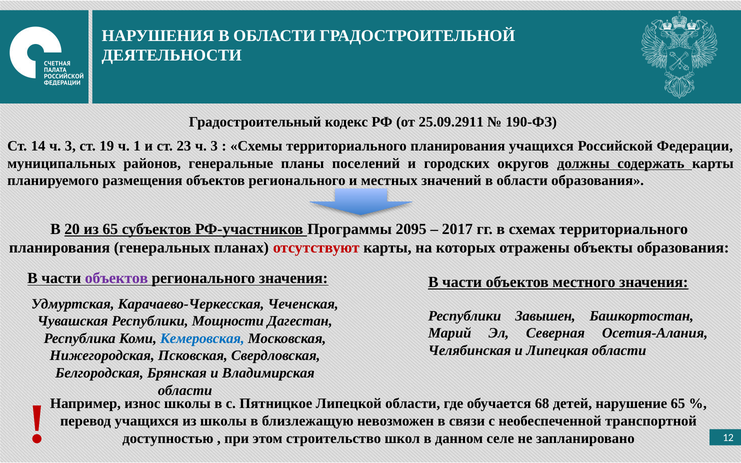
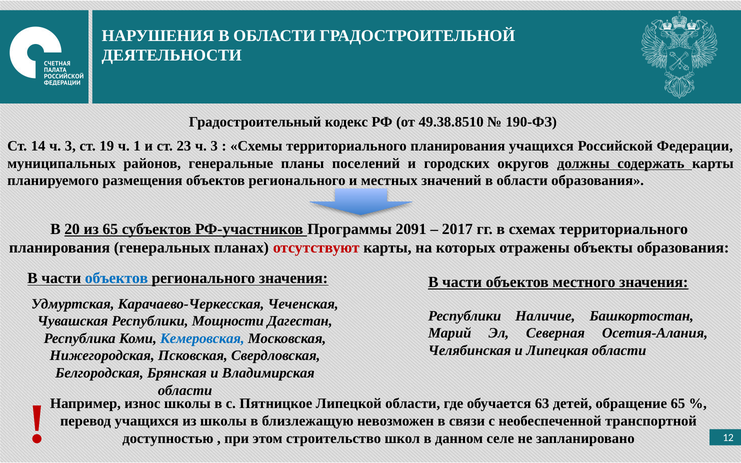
25.09.2911: 25.09.2911 -> 49.38.8510
2095: 2095 -> 2091
объектов at (116, 278) colour: purple -> blue
Завышен: Завышен -> Наличие
68: 68 -> 63
нарушение: нарушение -> обращение
